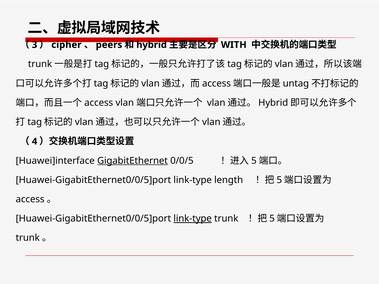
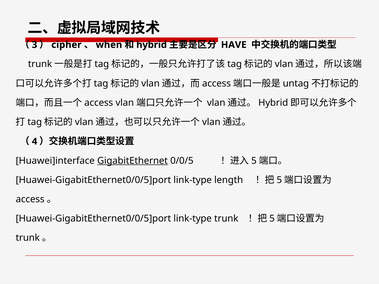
peers: peers -> when
WITH: WITH -> HAVE
link-type at (193, 219) underline: present -> none
